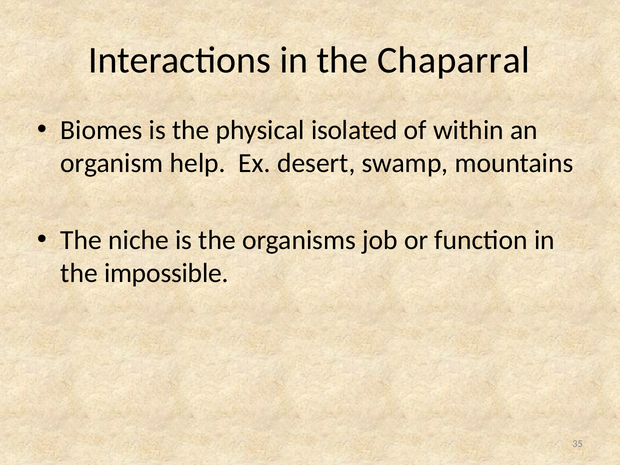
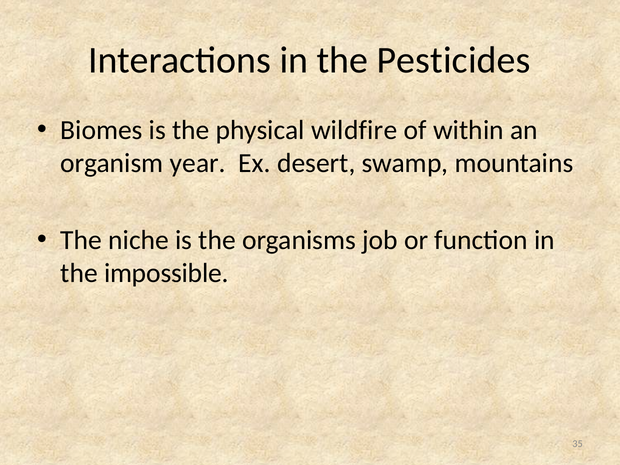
Chaparral: Chaparral -> Pesticides
isolated: isolated -> wildfire
help: help -> year
